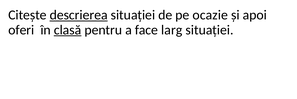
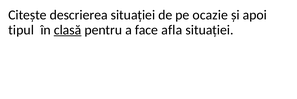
descrierea underline: present -> none
oferi: oferi -> tipul
larg: larg -> afla
